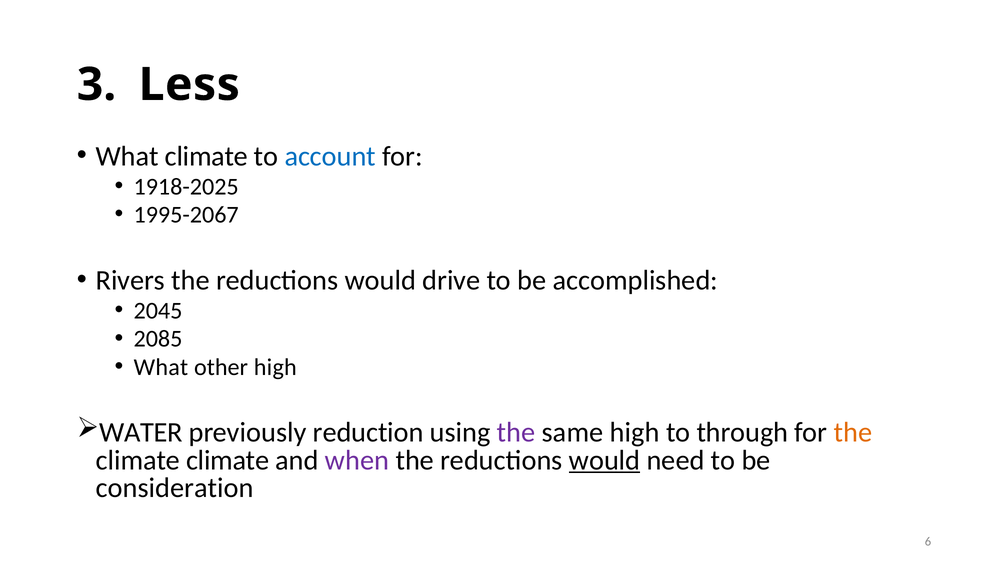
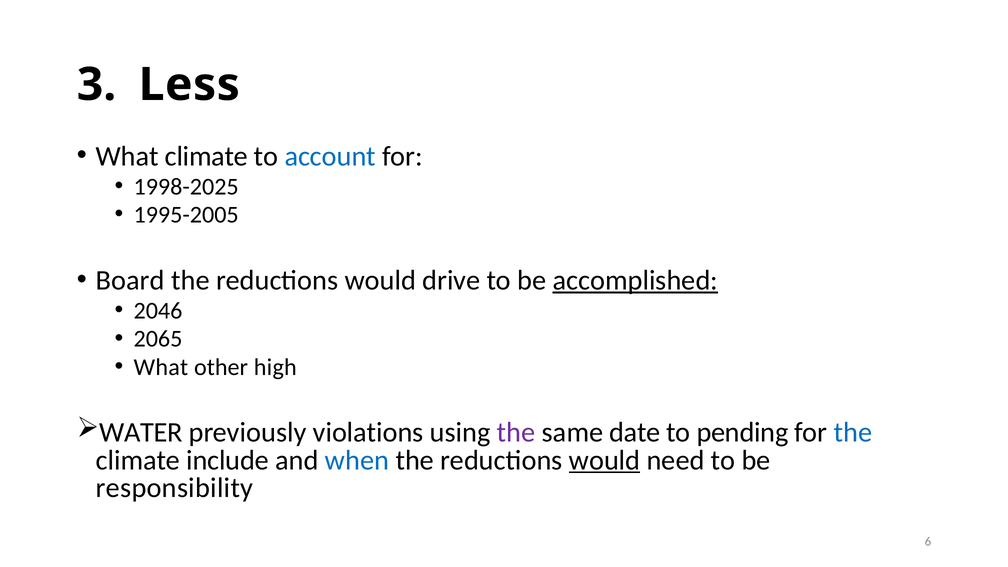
1918-2025: 1918-2025 -> 1998-2025
1995-2067: 1995-2067 -> 1995-2005
Rivers: Rivers -> Board
accomplished underline: none -> present
2045: 2045 -> 2046
2085: 2085 -> 2065
reduction: reduction -> violations
same high: high -> date
through: through -> pending
the at (853, 433) colour: orange -> blue
climate climate: climate -> include
when colour: purple -> blue
consideration: consideration -> responsibility
